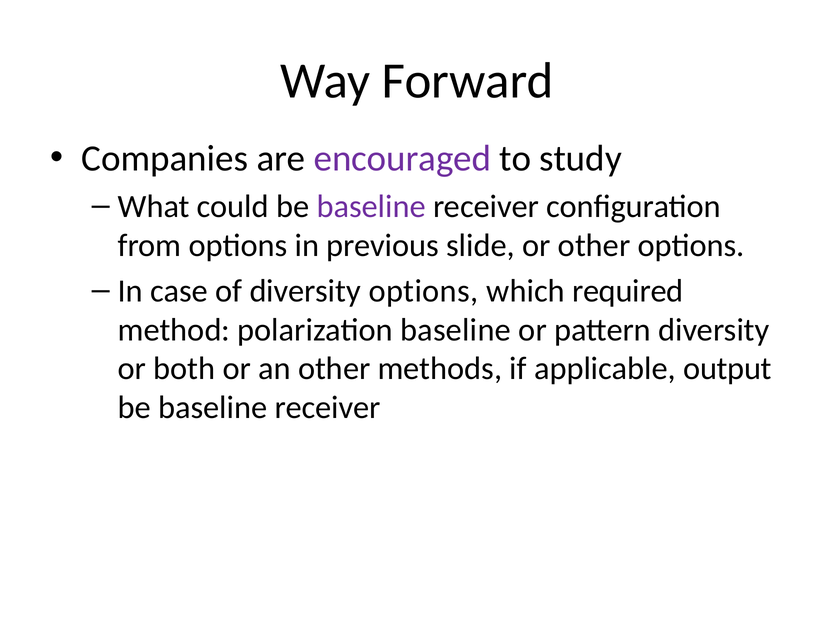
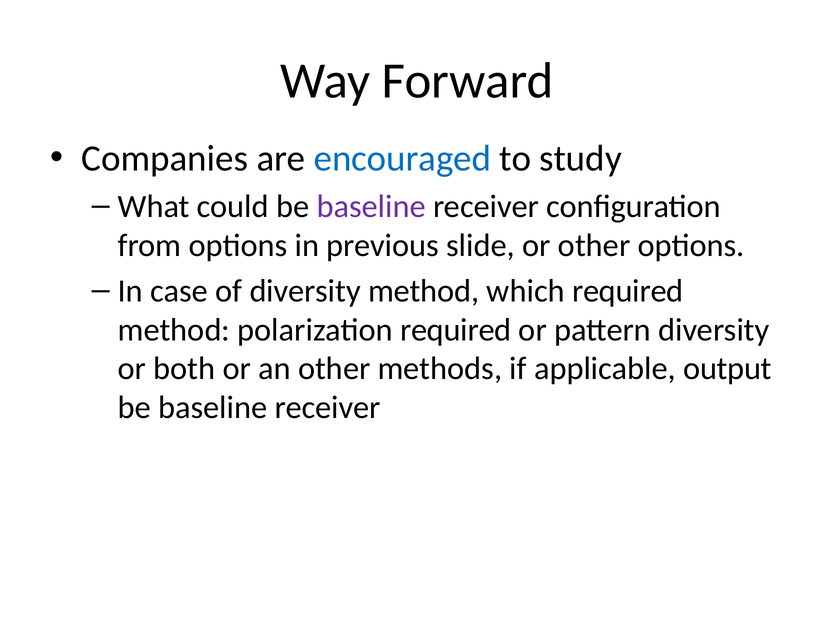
encouraged colour: purple -> blue
diversity options: options -> method
polarization baseline: baseline -> required
